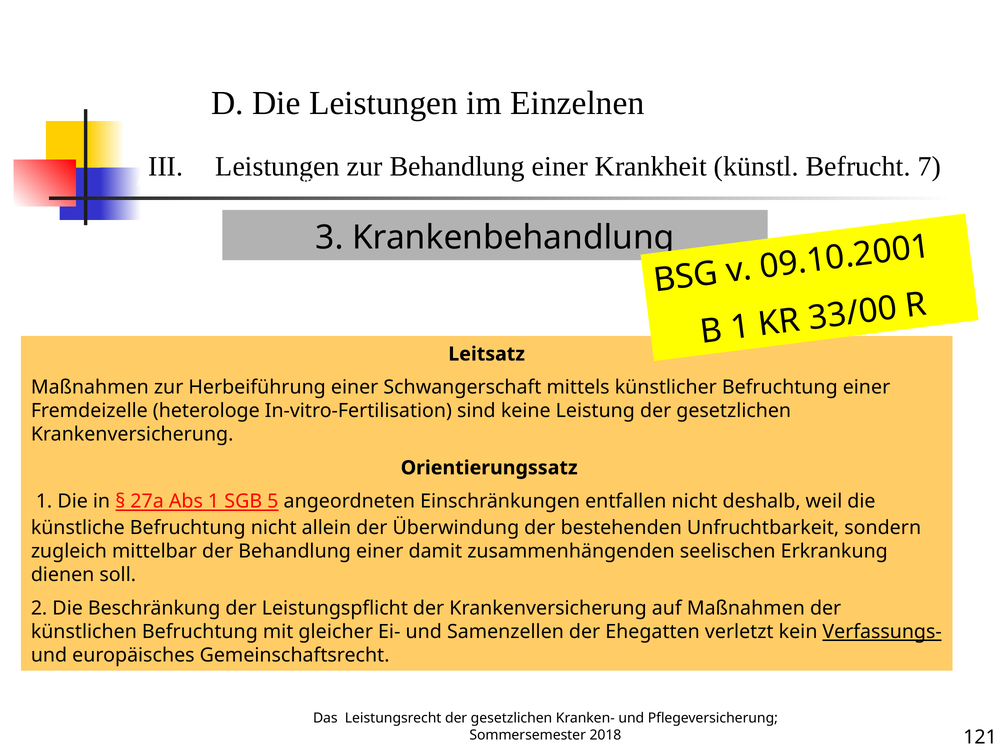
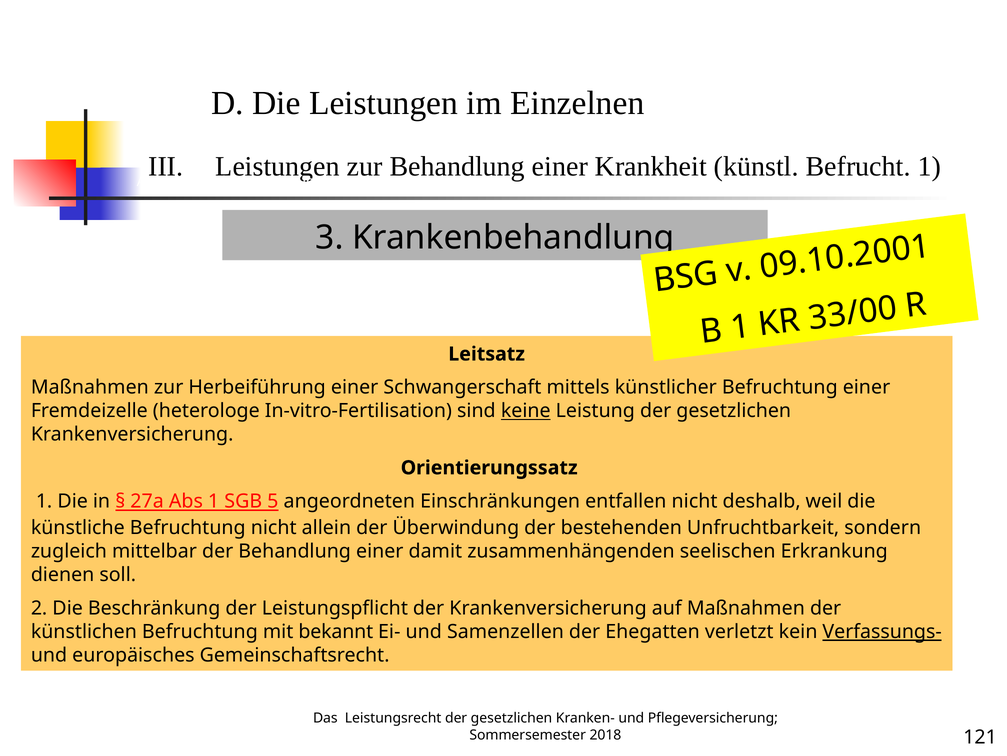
Befrucht 7: 7 -> 1
keine underline: none -> present
gleicher: gleicher -> bekannt
